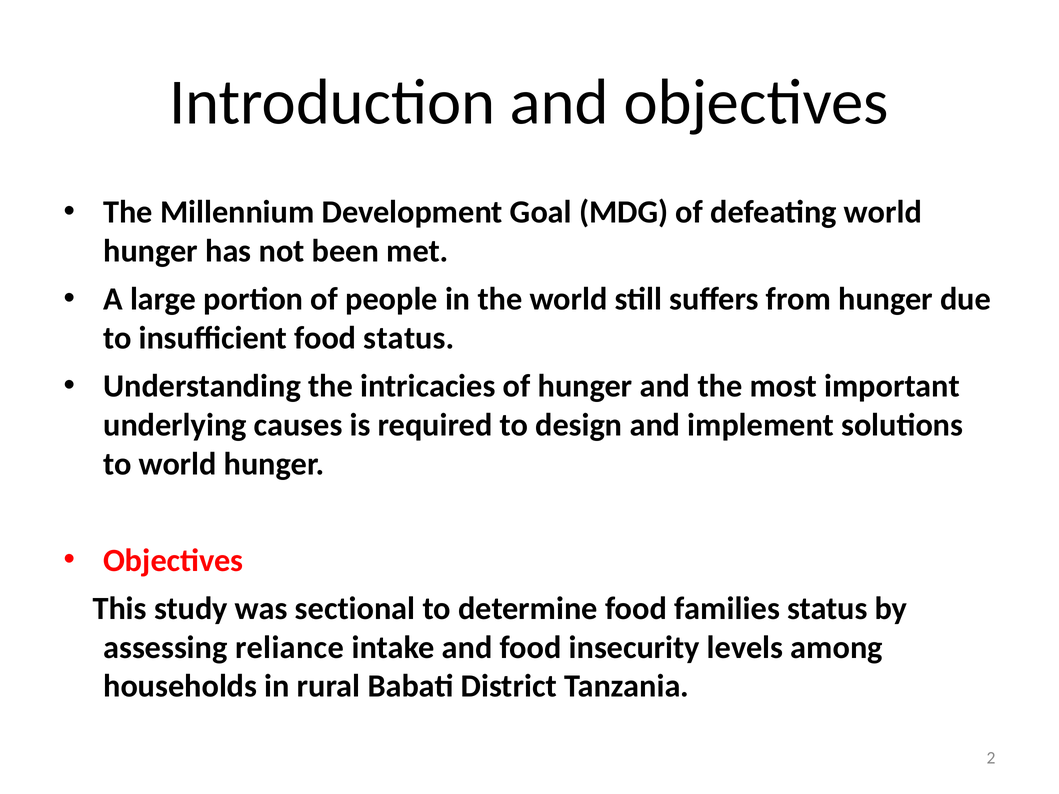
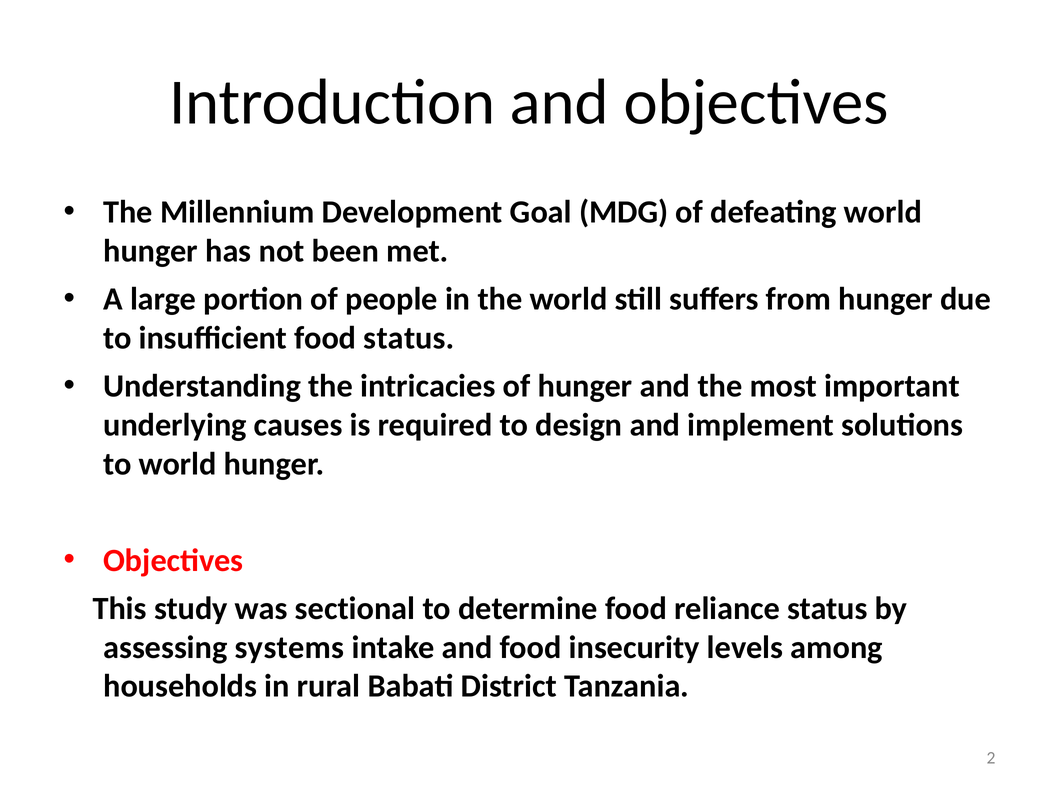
families: families -> reliance
reliance: reliance -> systems
